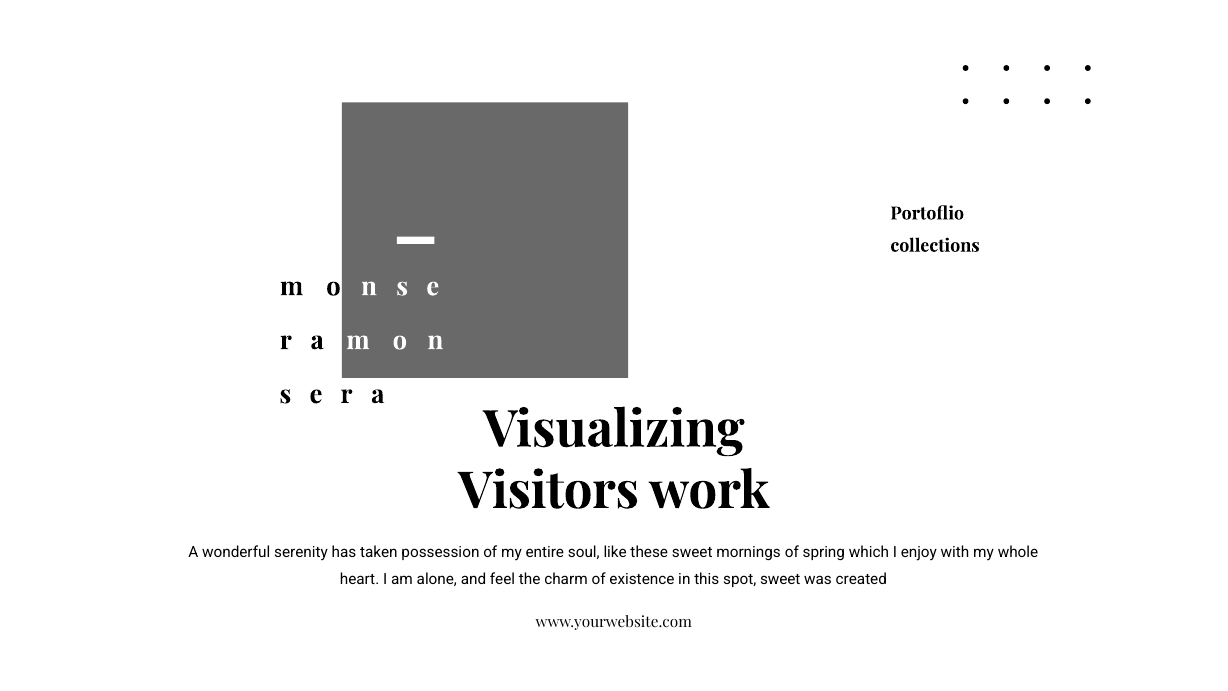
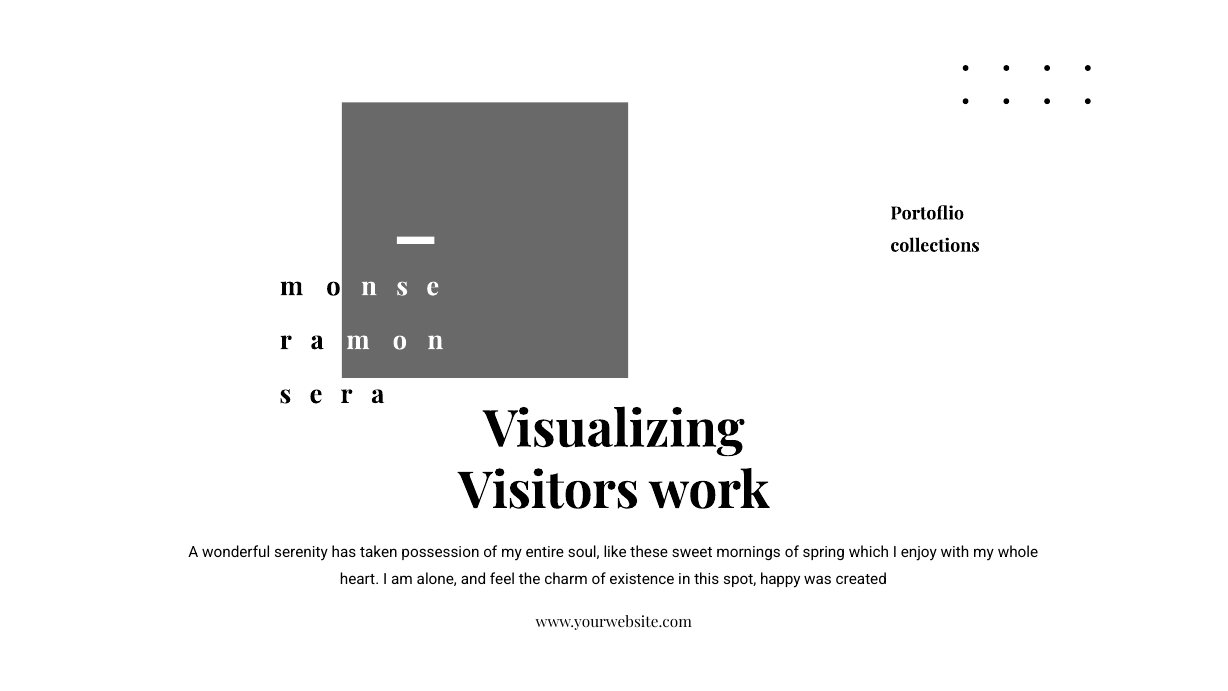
spot sweet: sweet -> happy
